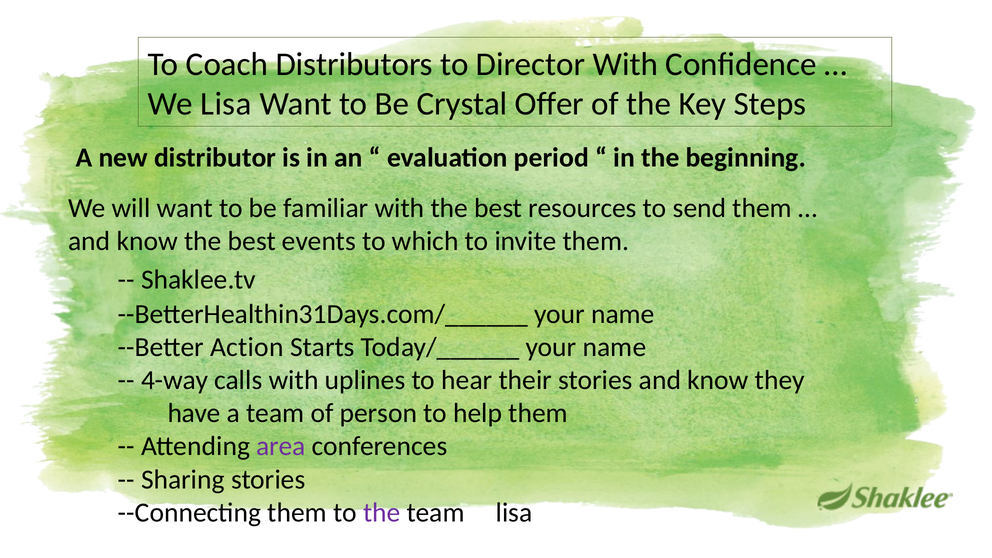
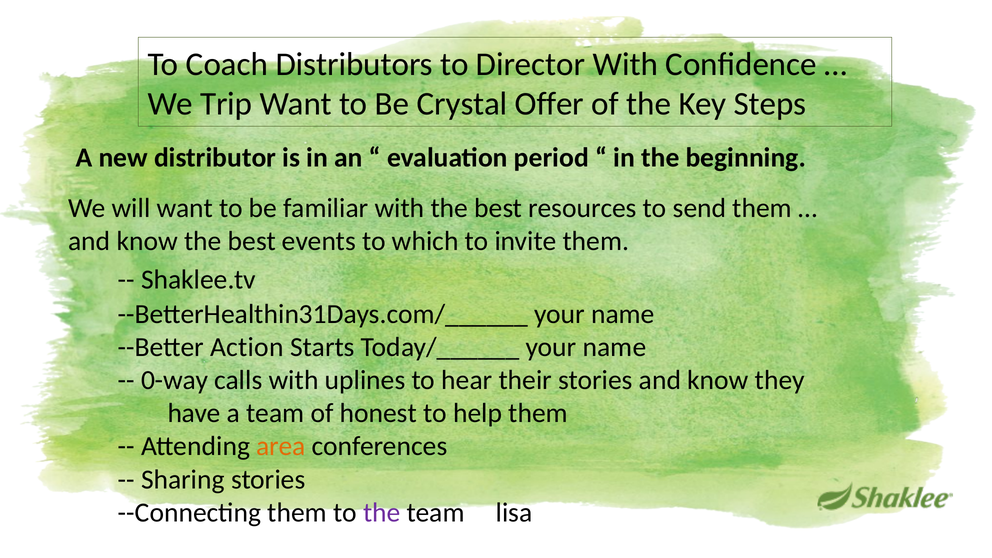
We Lisa: Lisa -> Trip
4-way: 4-way -> 0-way
person: person -> honest
area colour: purple -> orange
